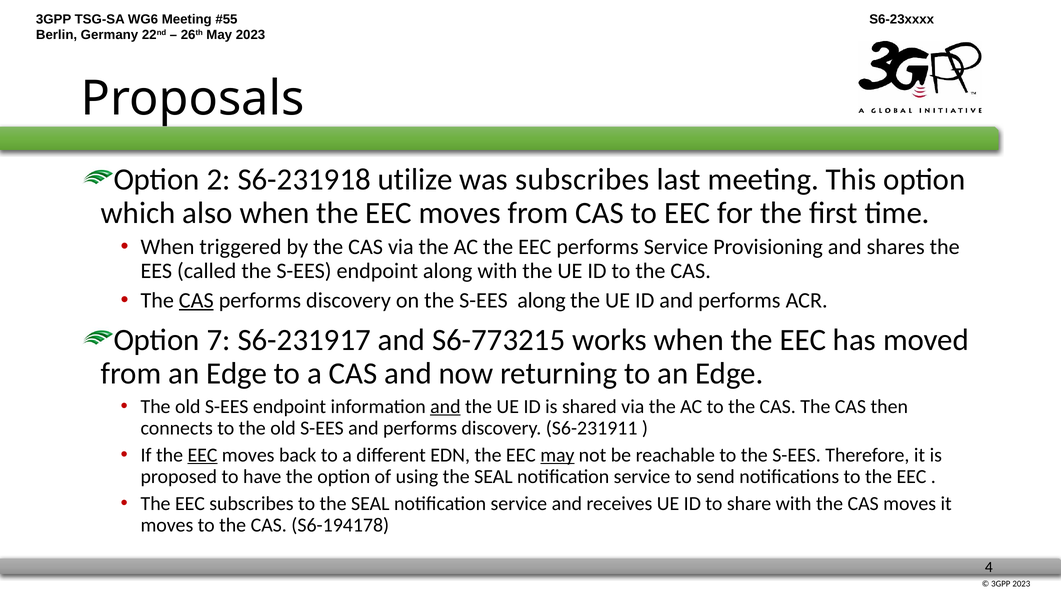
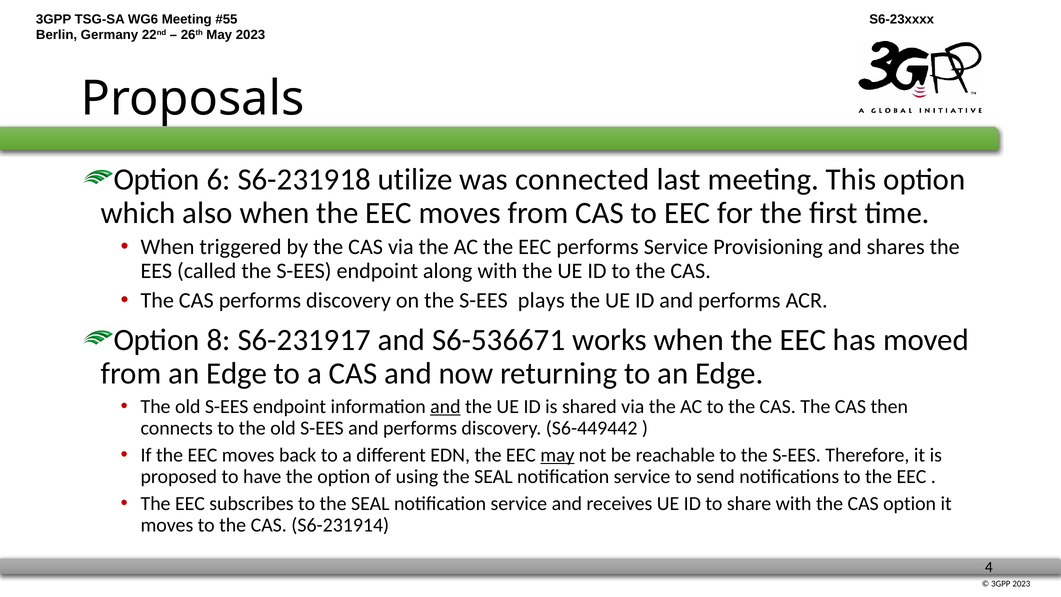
2: 2 -> 6
was subscribes: subscribes -> connected
CAS at (196, 300) underline: present -> none
S-EES along: along -> plays
7: 7 -> 8
S6-773215: S6-773215 -> S6-536671
S6-231911: S6-231911 -> S6-449442
EEC at (202, 455) underline: present -> none
CAS moves: moves -> option
S6-194178: S6-194178 -> S6-231914
